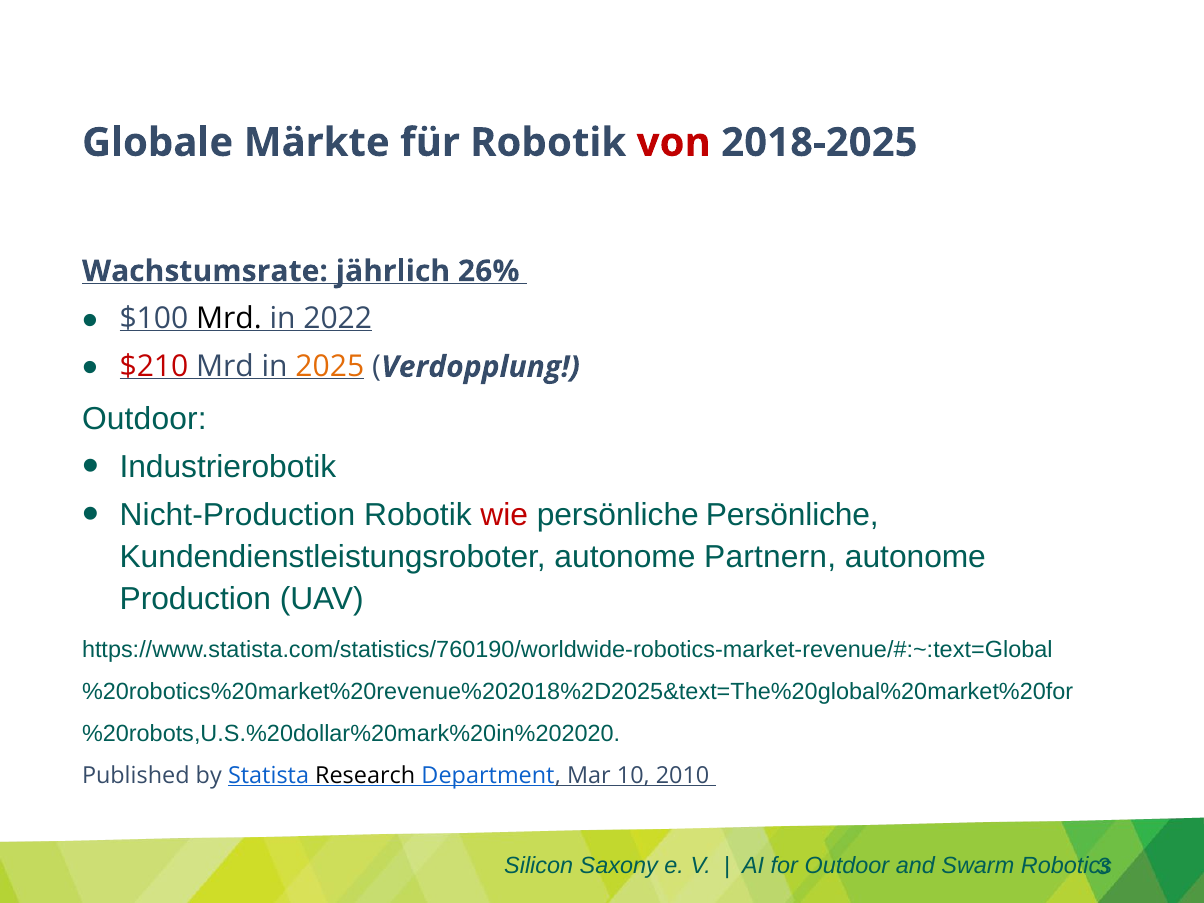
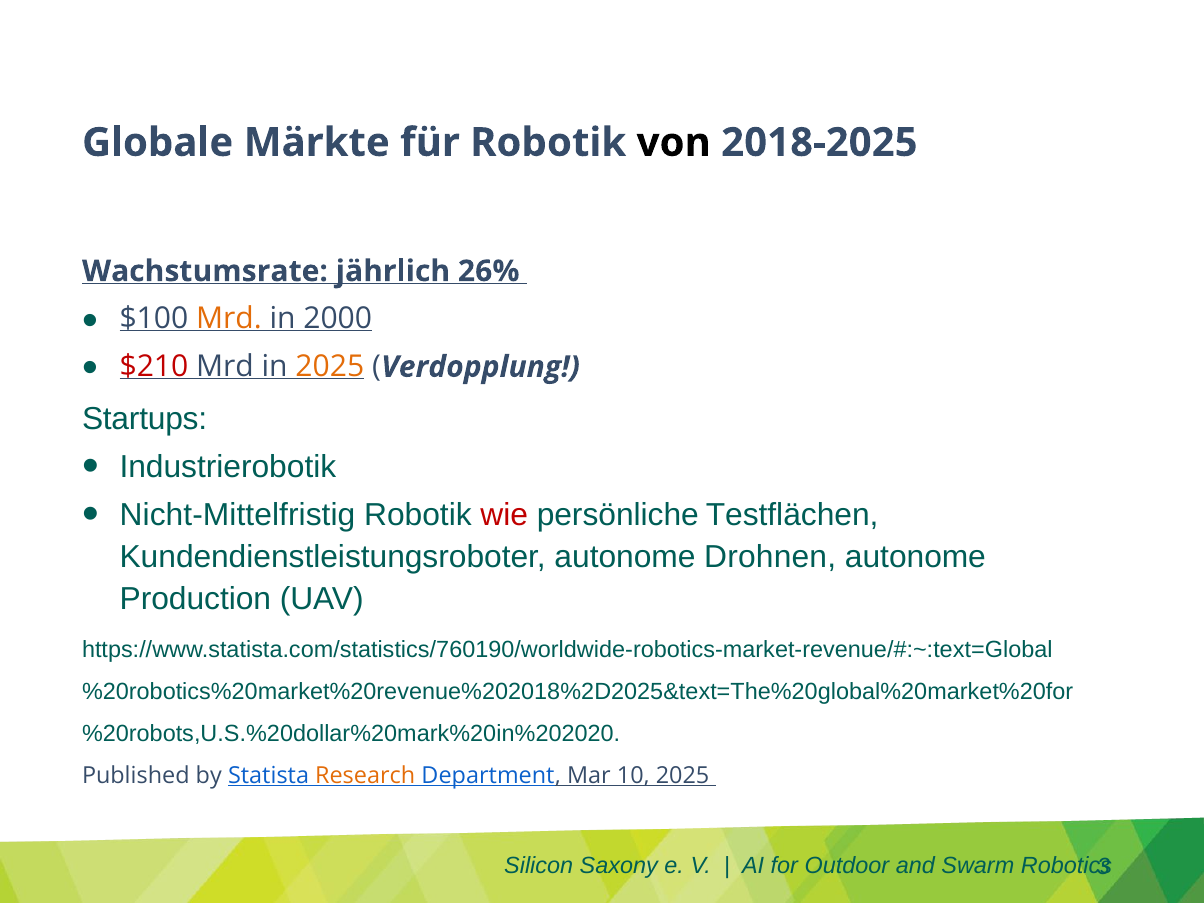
von colour: red -> black
Mrd at (229, 319) colour: black -> orange
2022: 2022 -> 2000
Outdoor at (144, 419): Outdoor -> Startups
Nicht-Production: Nicht-Production -> Nicht-Mittelfristig
persönliche Persönliche: Persönliche -> Testflächen
Partnern: Partnern -> Drohnen
Research colour: black -> orange
10 2010: 2010 -> 2025
